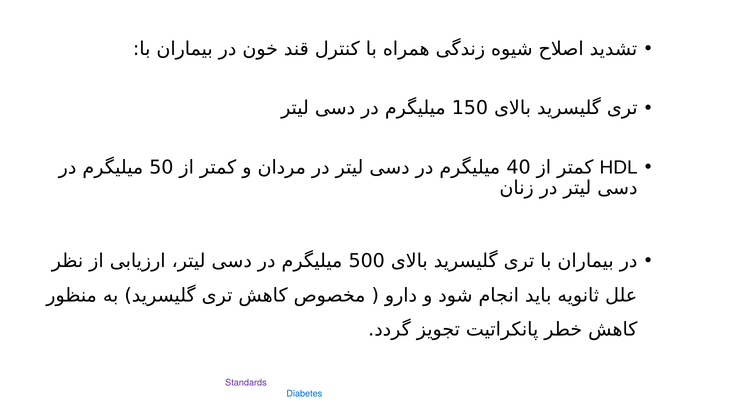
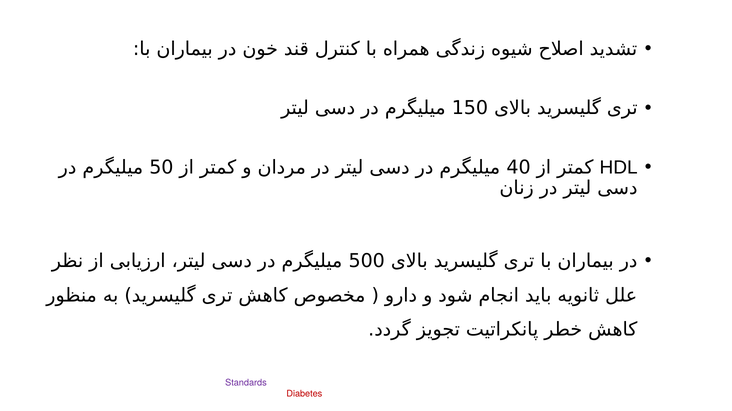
Diabetes at (304, 395) colour: blue -> red
